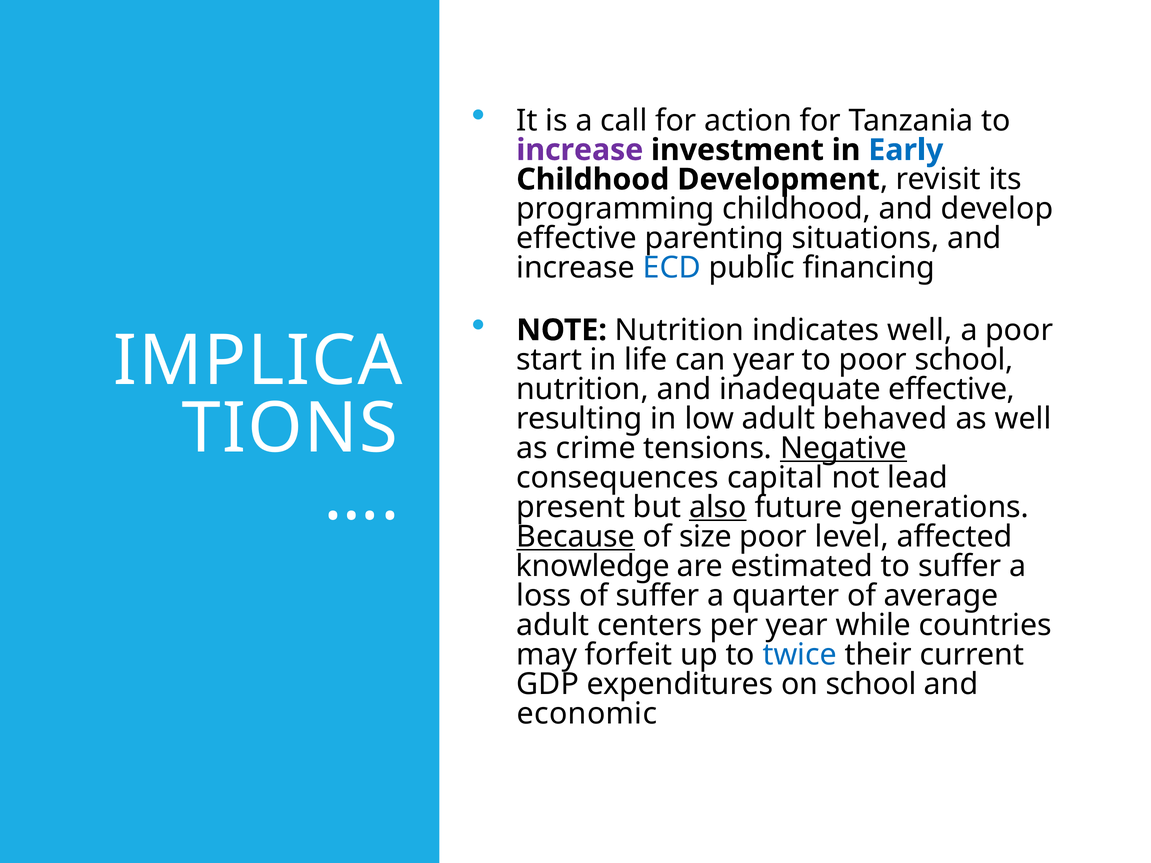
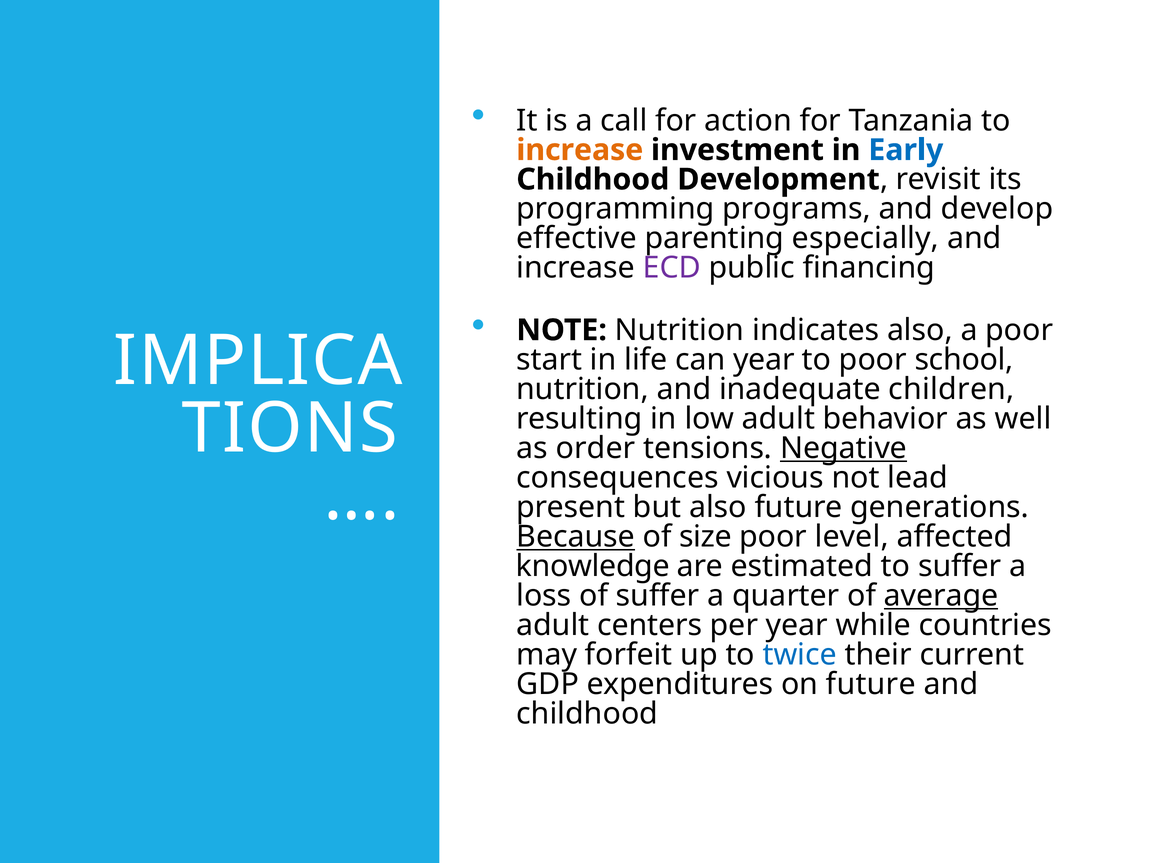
increase at (580, 150) colour: purple -> orange
programming childhood: childhood -> programs
situations: situations -> especially
ECD colour: blue -> purple
indicates well: well -> also
inadequate effective: effective -> children
behaved: behaved -> behavior
crime: crime -> order
capital: capital -> vicious
also at (718, 507) underline: present -> none
average underline: none -> present
on school: school -> future
economic at (587, 714): economic -> childhood
